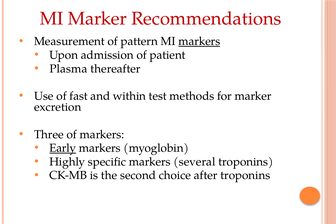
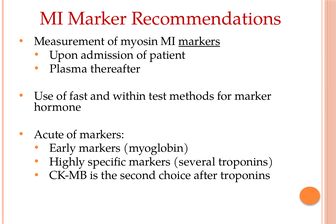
pattern: pattern -> myosin
excretion: excretion -> hormone
Three: Three -> Acute
Early underline: present -> none
